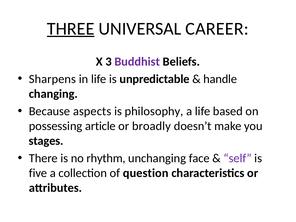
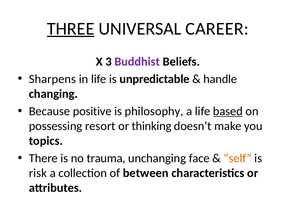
aspects: aspects -> positive
based underline: none -> present
article: article -> resort
broadly: broadly -> thinking
stages: stages -> topics
rhythm: rhythm -> trauma
self colour: purple -> orange
five: five -> risk
question: question -> between
